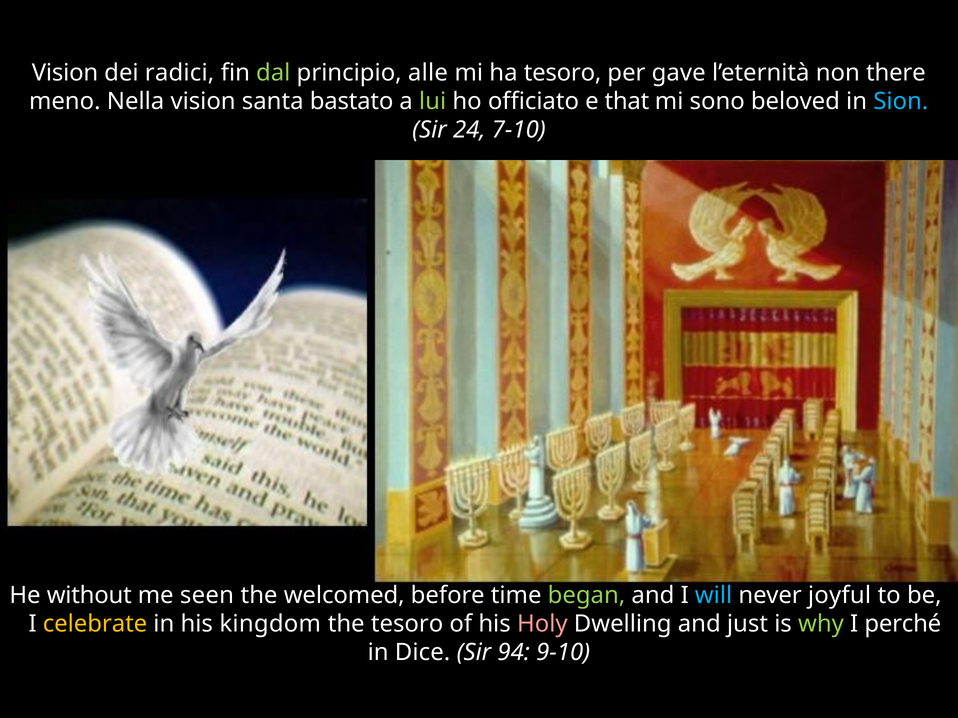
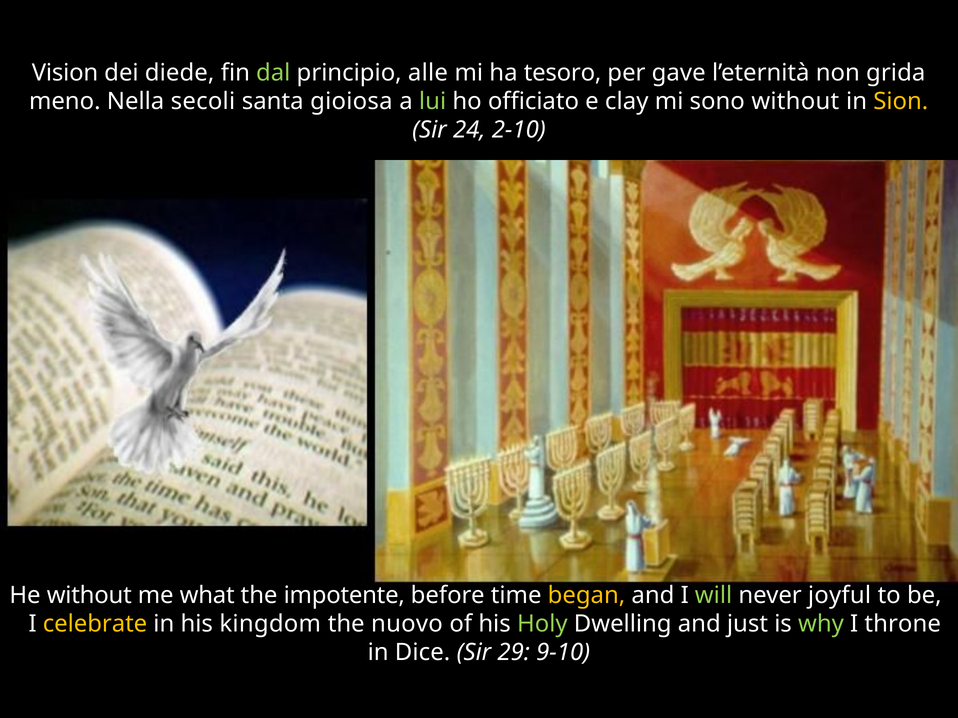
radici: radici -> diede
there: there -> grida
Nella vision: vision -> secoli
bastato: bastato -> gioiosa
that: that -> clay
sono beloved: beloved -> without
Sion colour: light blue -> yellow
7-10: 7-10 -> 2-10
seen: seen -> what
welcomed: welcomed -> impotente
began colour: light green -> yellow
will colour: light blue -> light green
the tesoro: tesoro -> nuovo
Holy colour: pink -> light green
perché: perché -> throne
94: 94 -> 29
